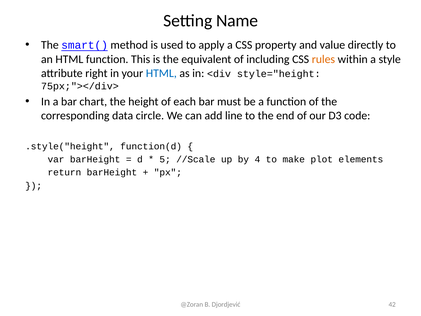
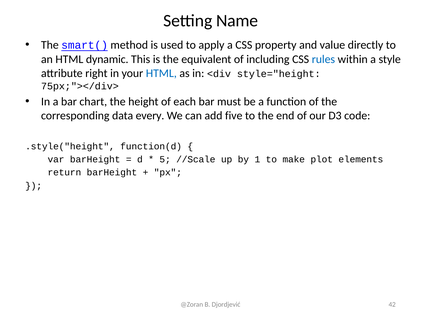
HTML function: function -> dynamic
rules colour: orange -> blue
circle: circle -> every
line: line -> five
4: 4 -> 1
